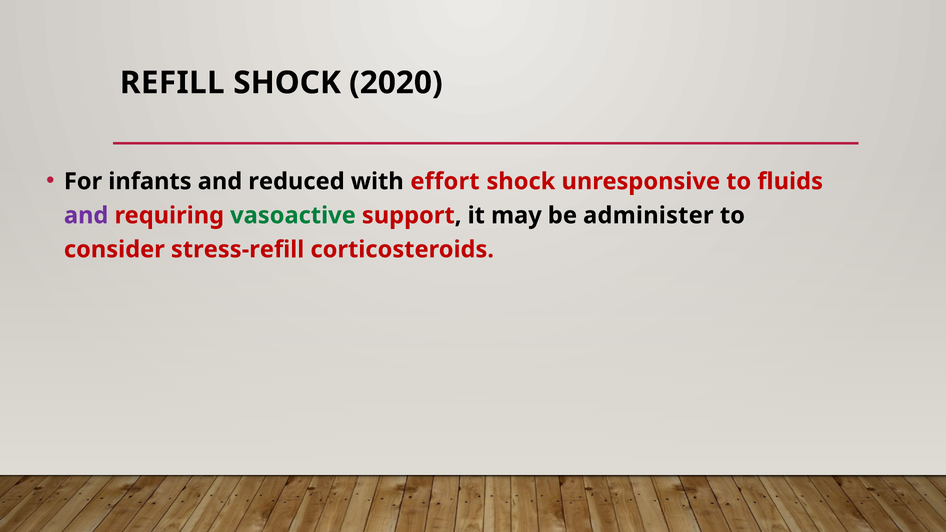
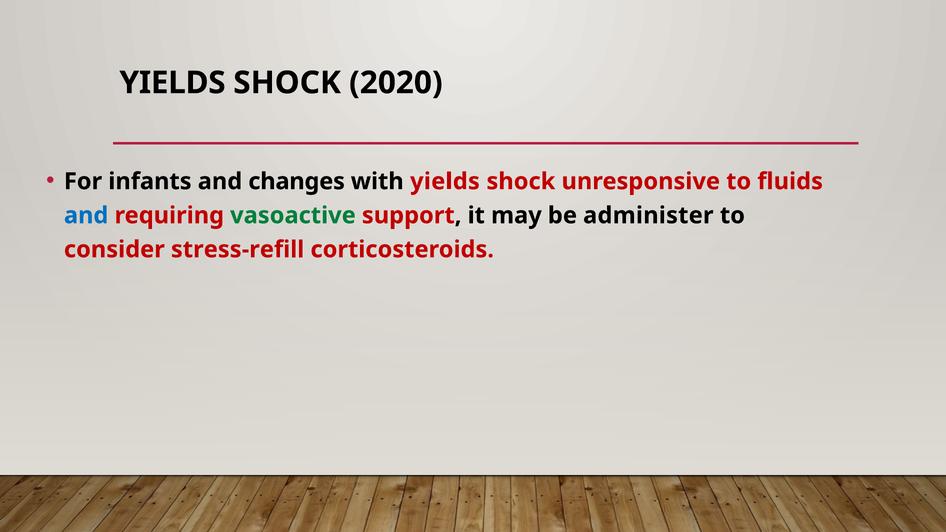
REFILL at (172, 83): REFILL -> YIELDS
reduced: reduced -> changes
with effort: effort -> yields
and at (86, 216) colour: purple -> blue
